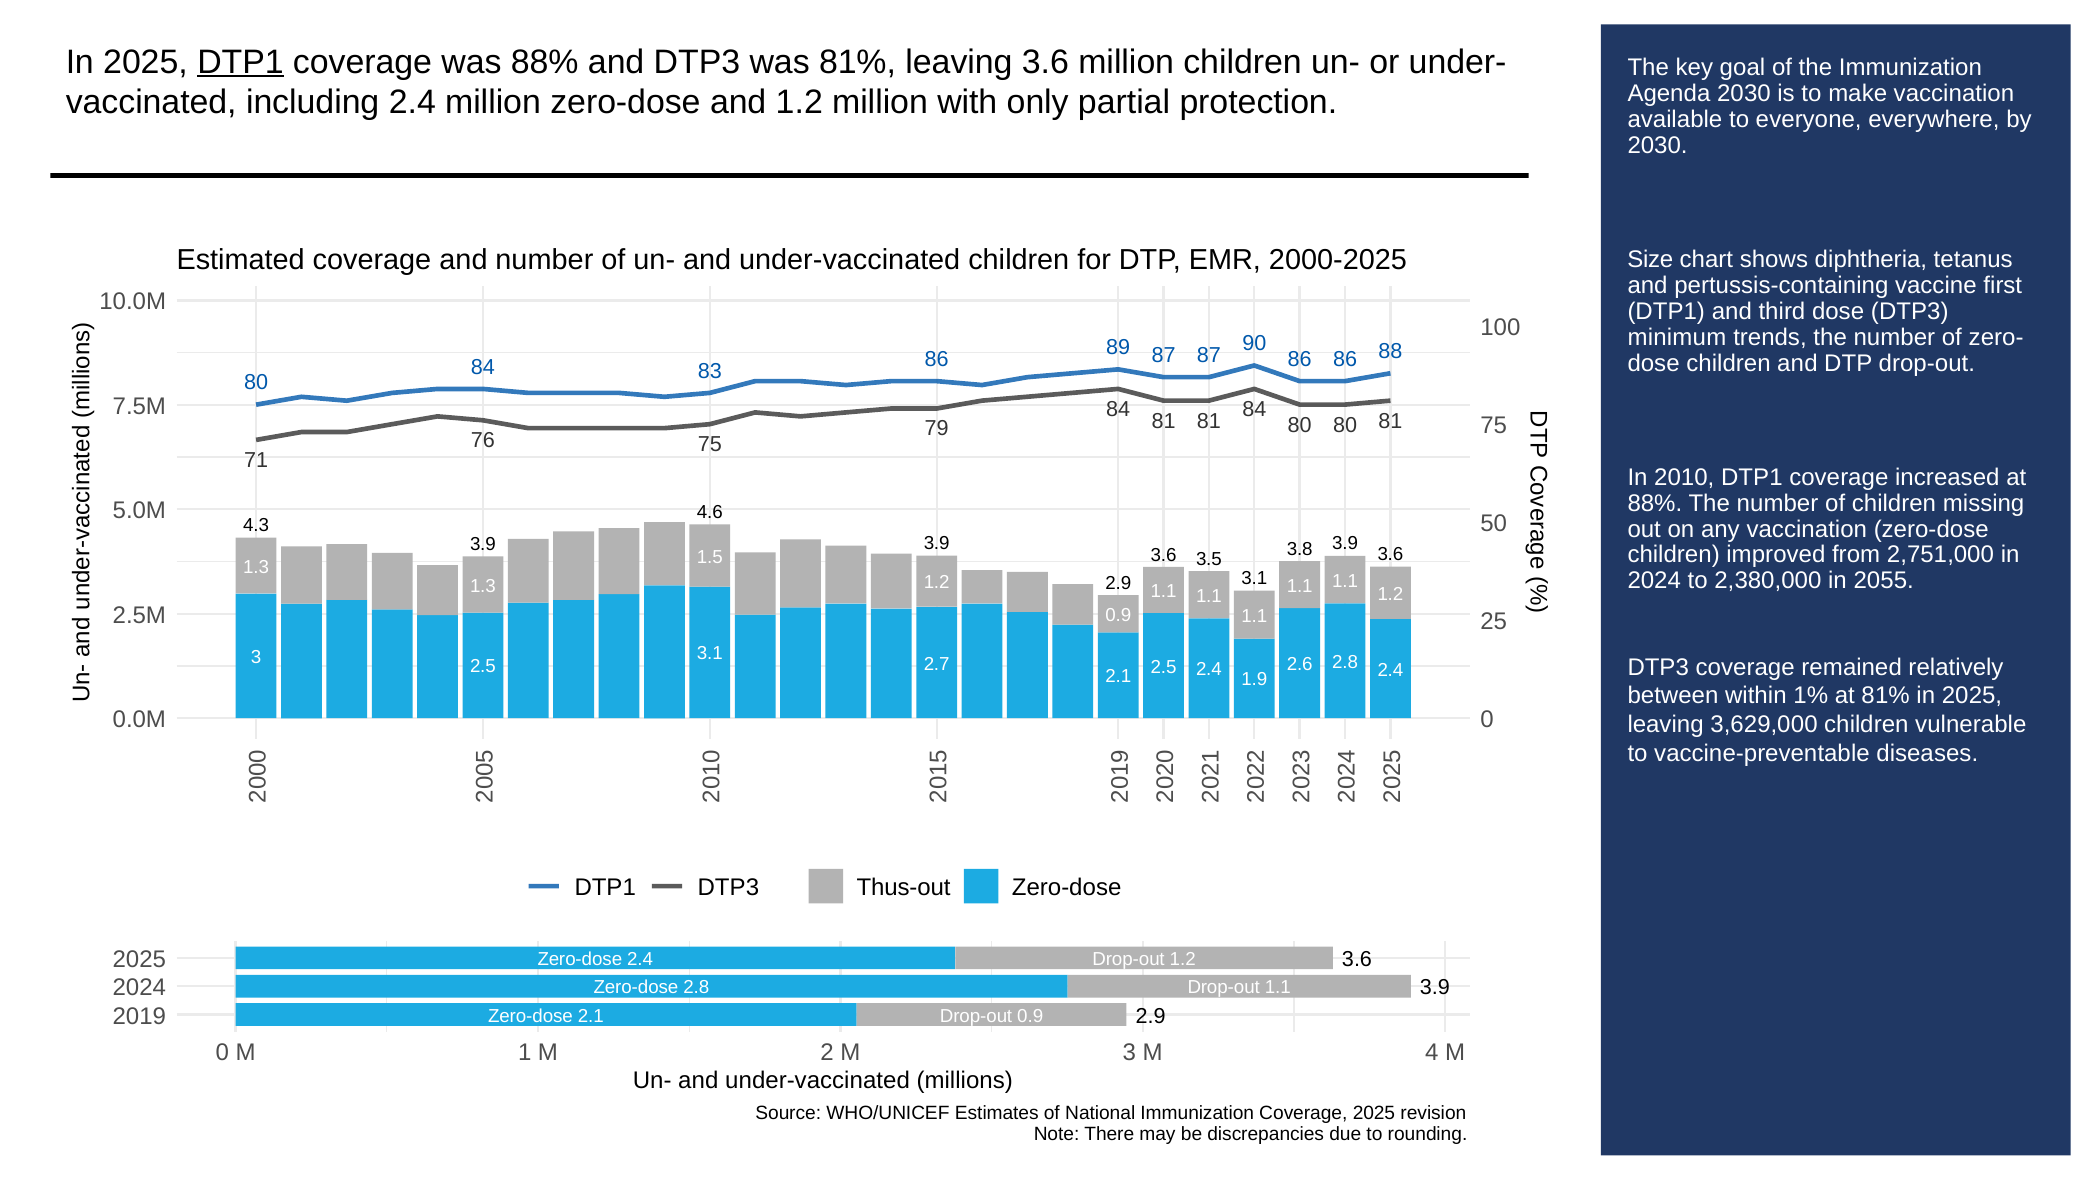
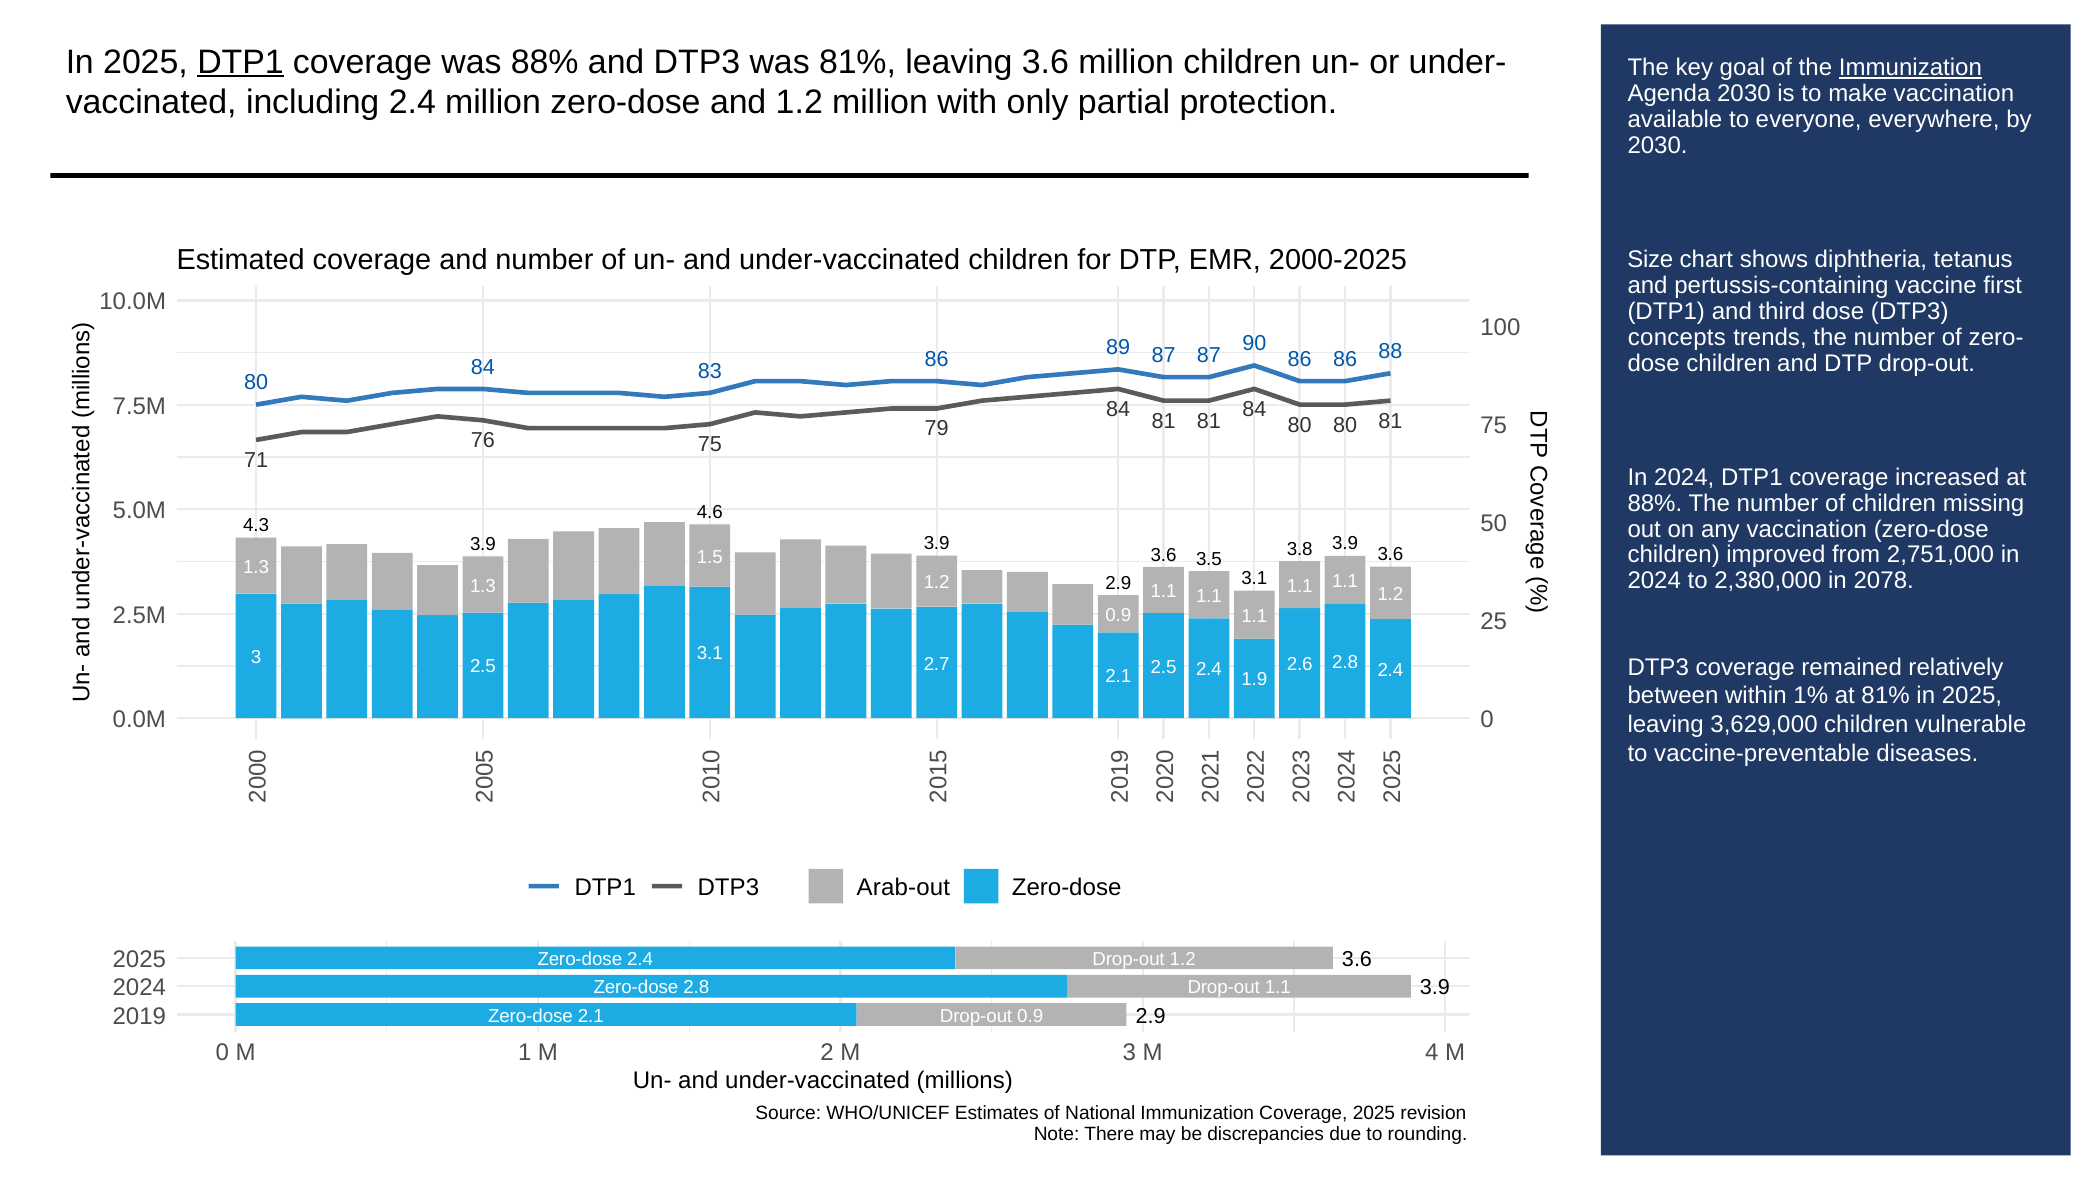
Immunization at (1910, 68) underline: none -> present
minimum: minimum -> concepts
2010 at (1684, 477): 2010 -> 2024
2055: 2055 -> 2078
Thus-out: Thus-out -> Arab-out
